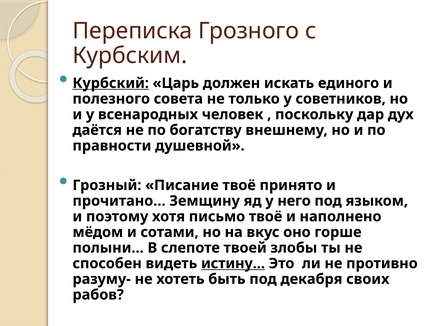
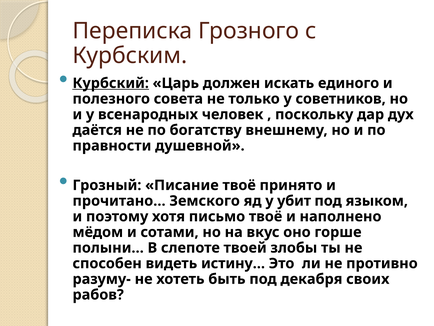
Земщину: Земщину -> Земского
него: него -> убит
истину… underline: present -> none
